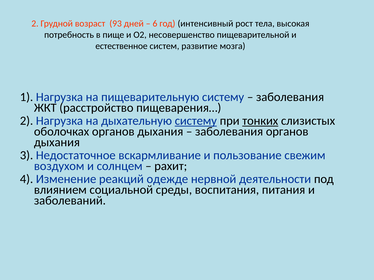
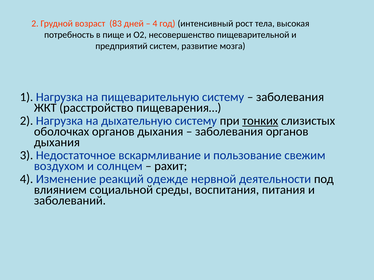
93: 93 -> 83
6 at (155, 24): 6 -> 4
естественное: естественное -> предприятий
систему at (196, 121) underline: present -> none
